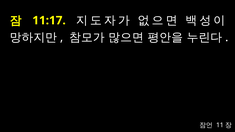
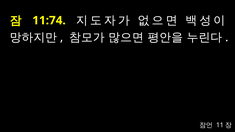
11:17: 11:17 -> 11:74
